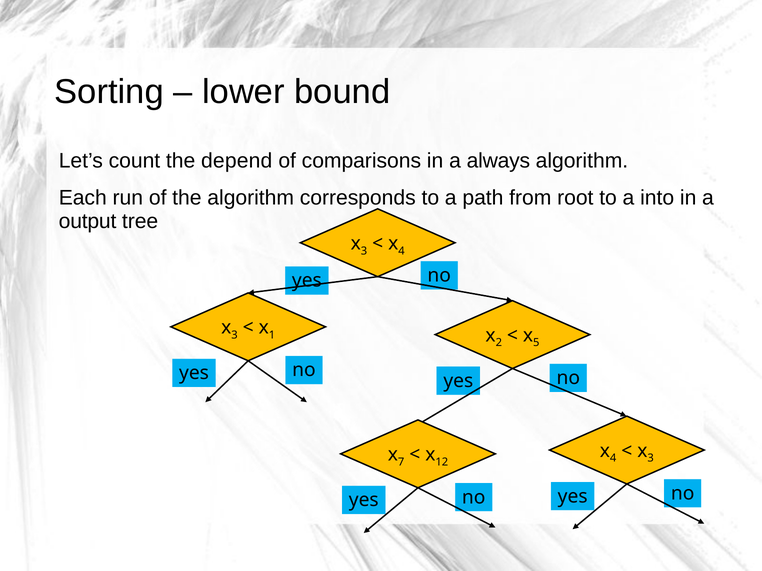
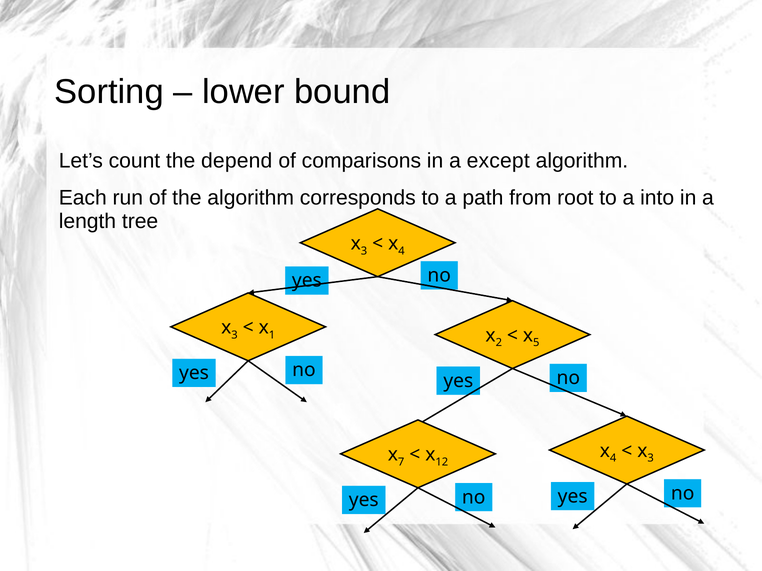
always: always -> except
output: output -> length
